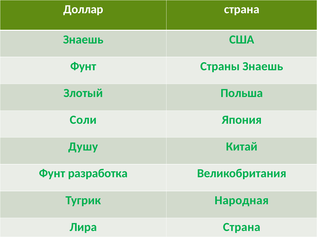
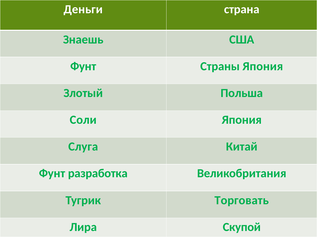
Доллар: Доллар -> Деньги
Страны Знаешь: Знаешь -> Япония
Душу: Душу -> Слуга
Народная: Народная -> Торговать
Лира Страна: Страна -> Скупой
